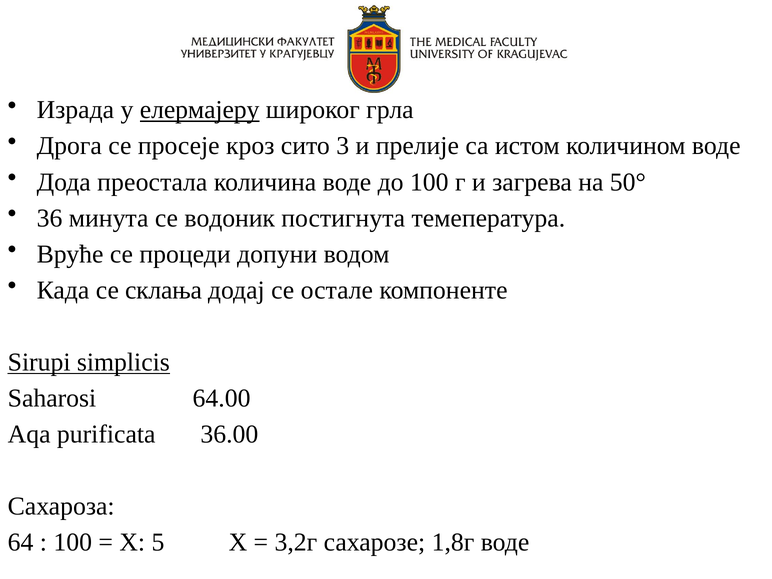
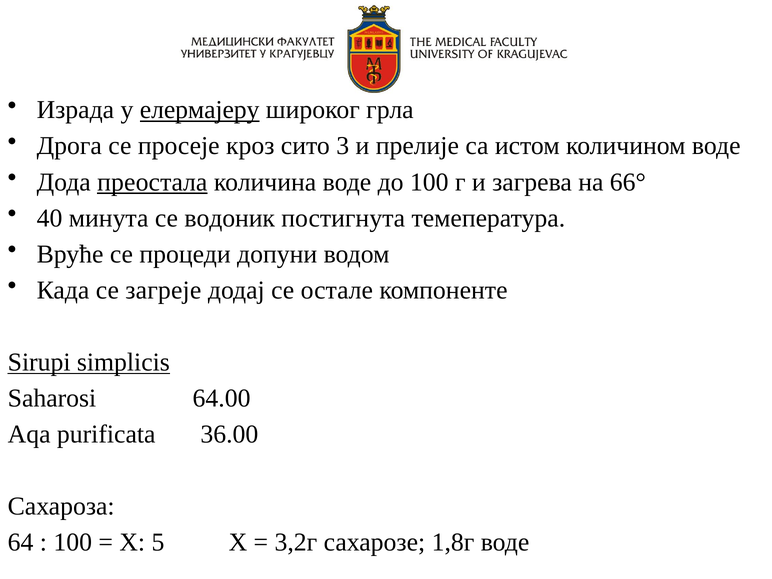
преостала underline: none -> present
50°: 50° -> 66°
36: 36 -> 40
склања: склања -> загреје
